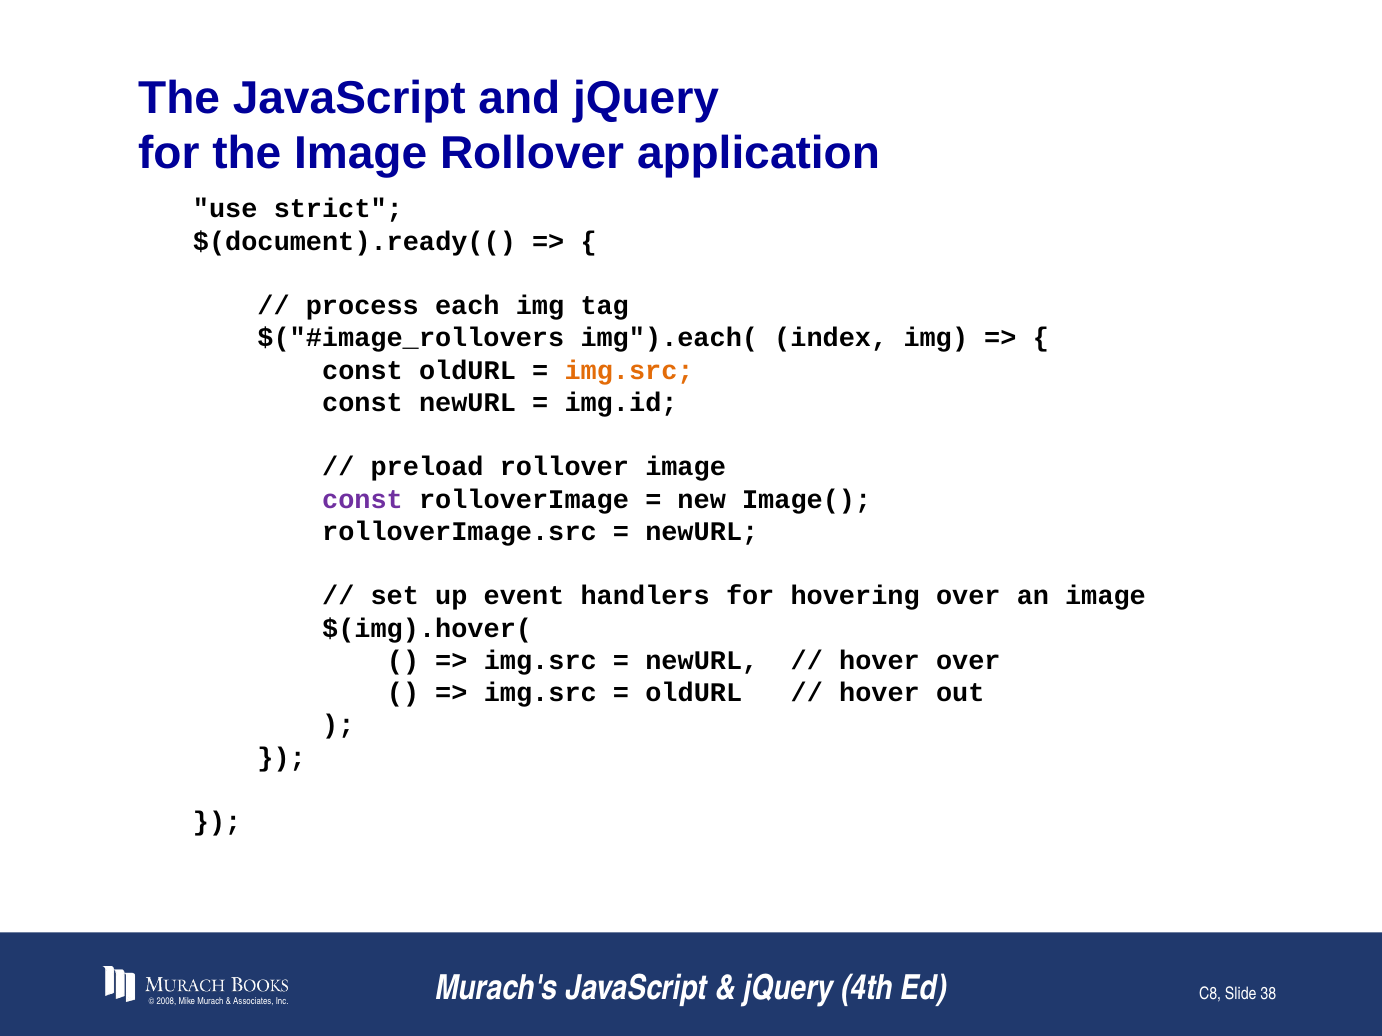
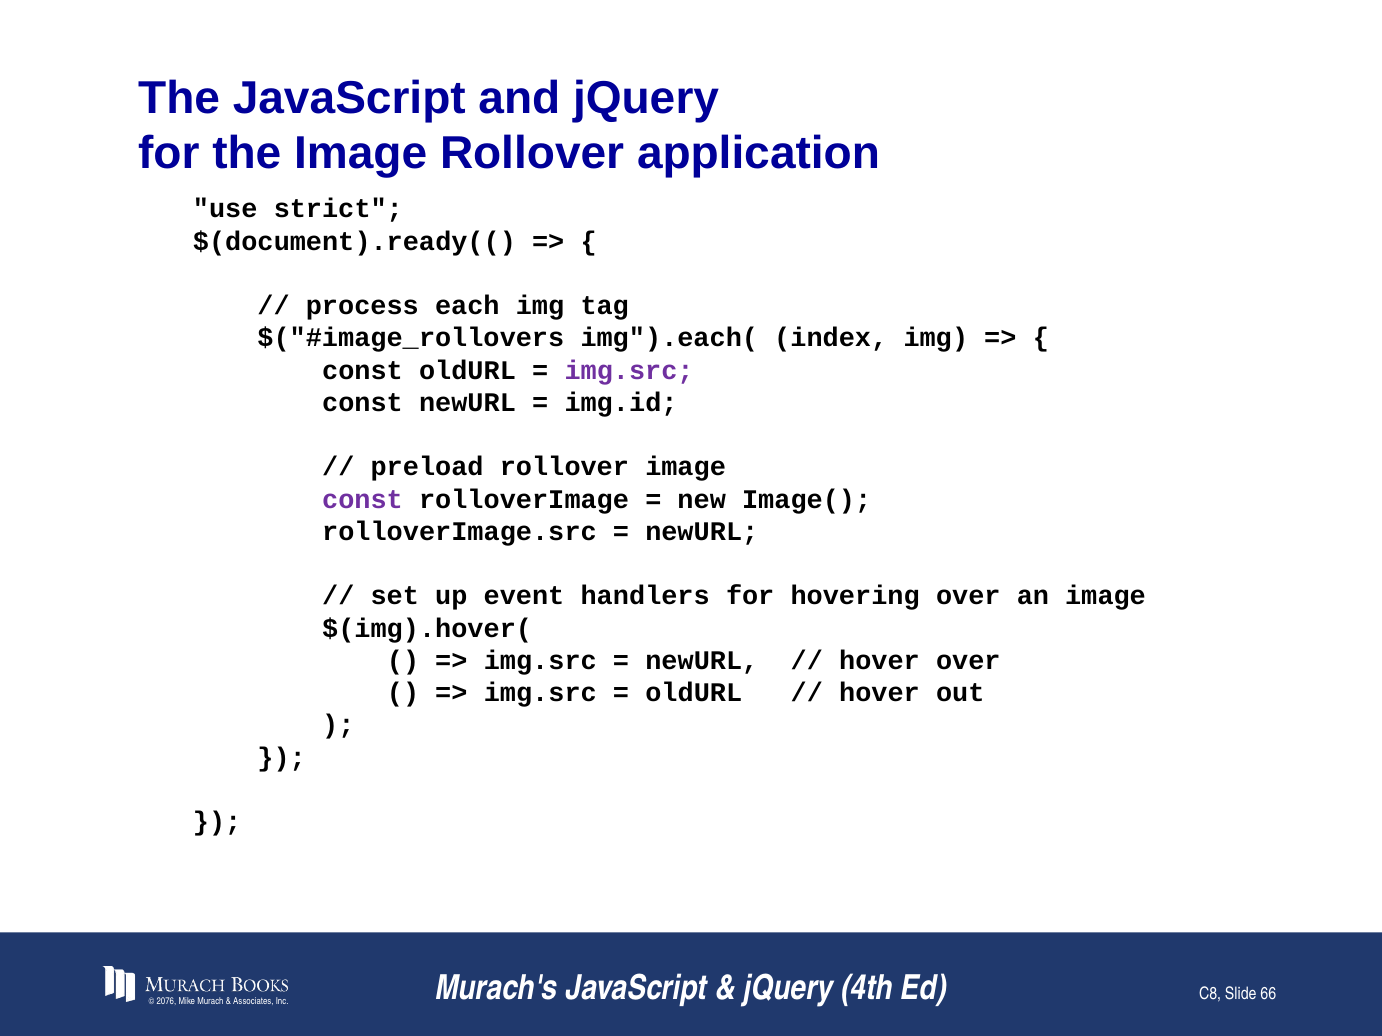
img.src at (629, 371) colour: orange -> purple
2008: 2008 -> 2076
38: 38 -> 66
